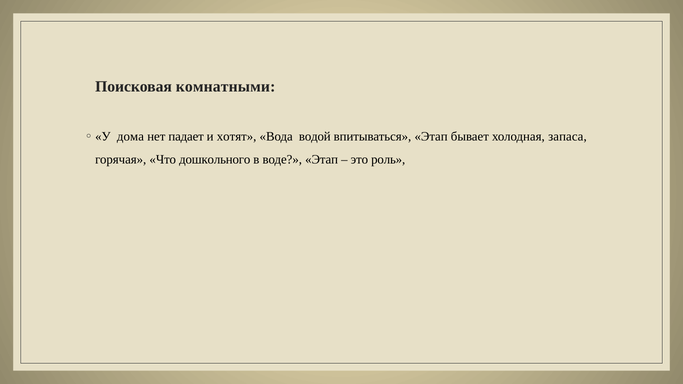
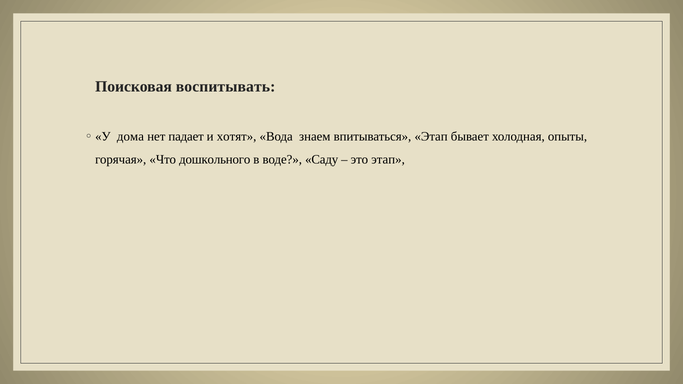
комнатными: комнатными -> воспитывать
водой: водой -> знаем
запаса: запаса -> опыты
воде Этап: Этап -> Саду
это роль: роль -> этап
